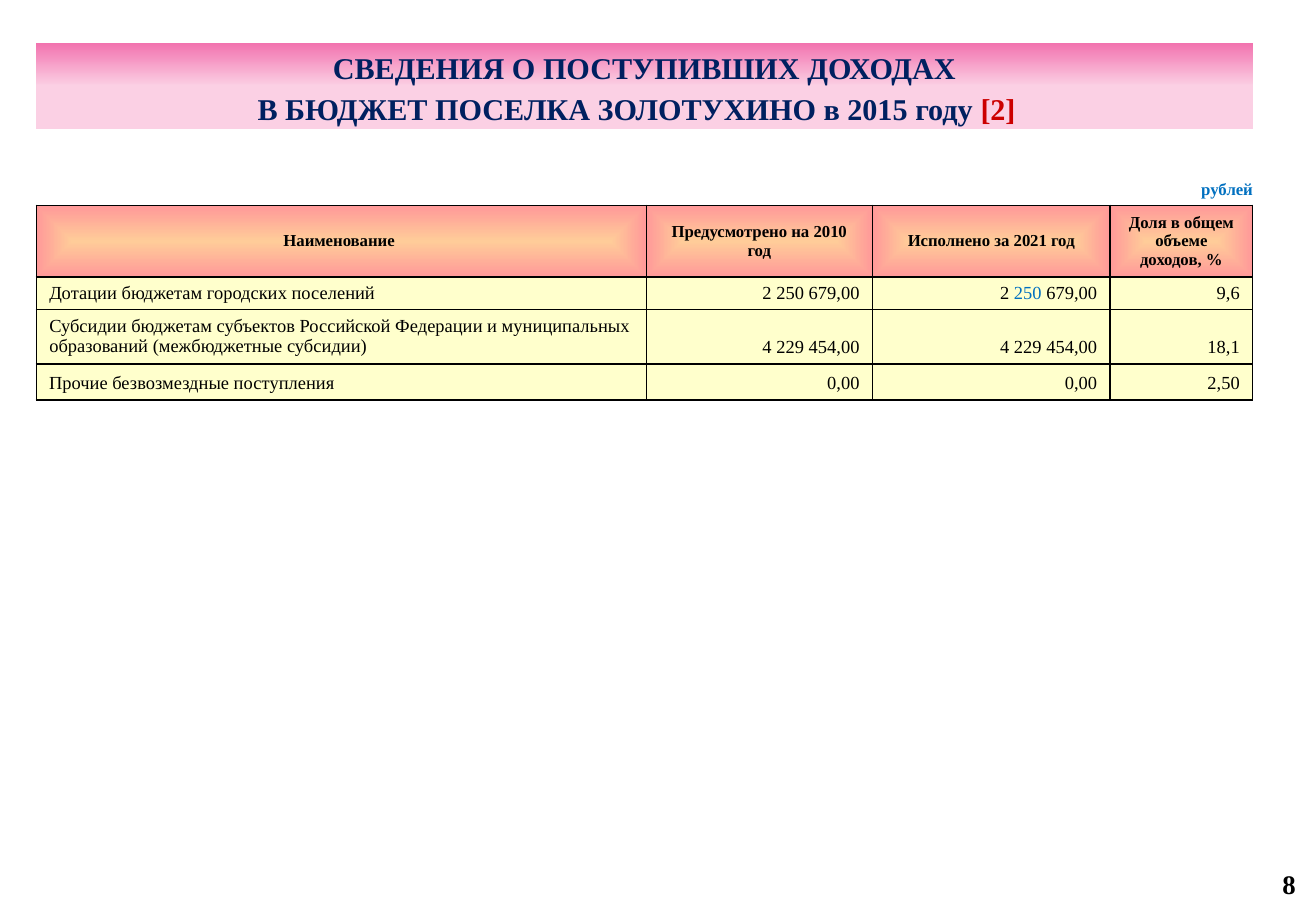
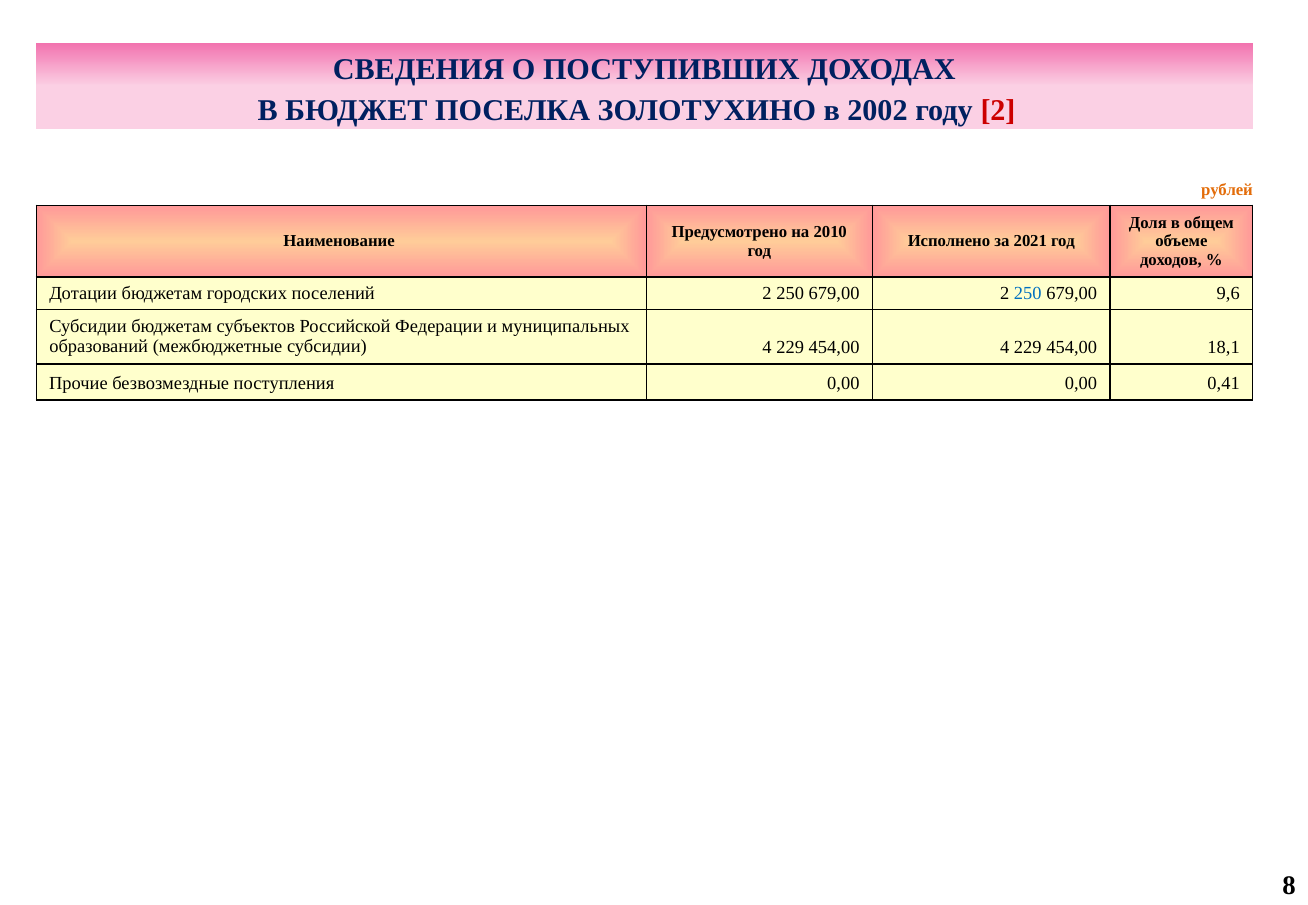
2015: 2015 -> 2002
рублей colour: blue -> orange
2,50: 2,50 -> 0,41
